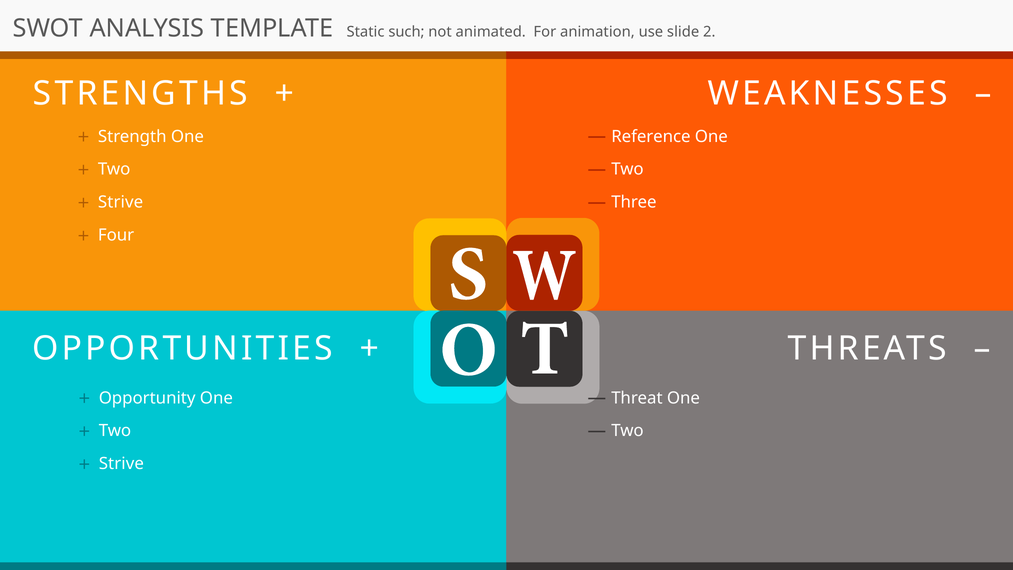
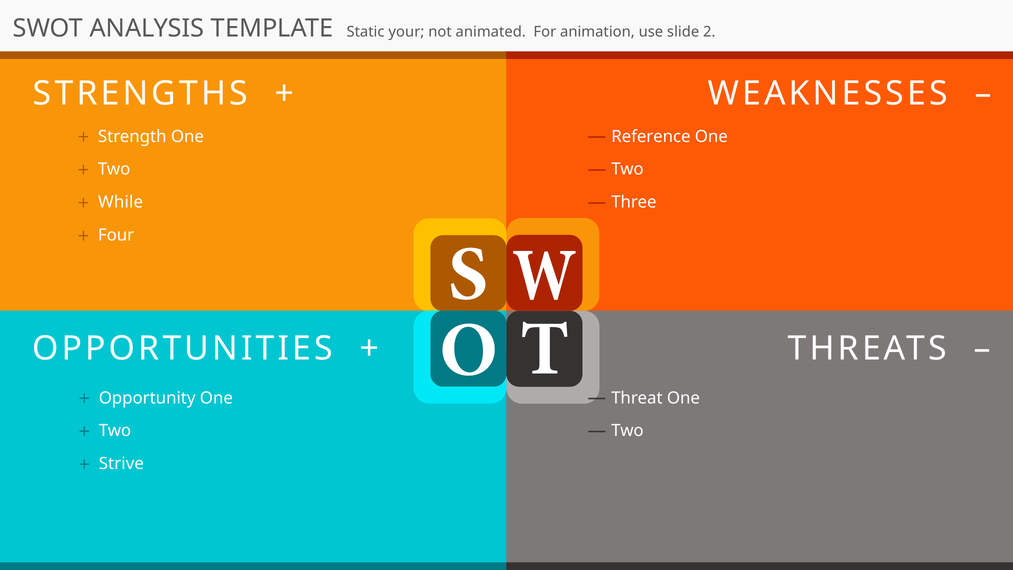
such: such -> your
Strive at (121, 202): Strive -> While
